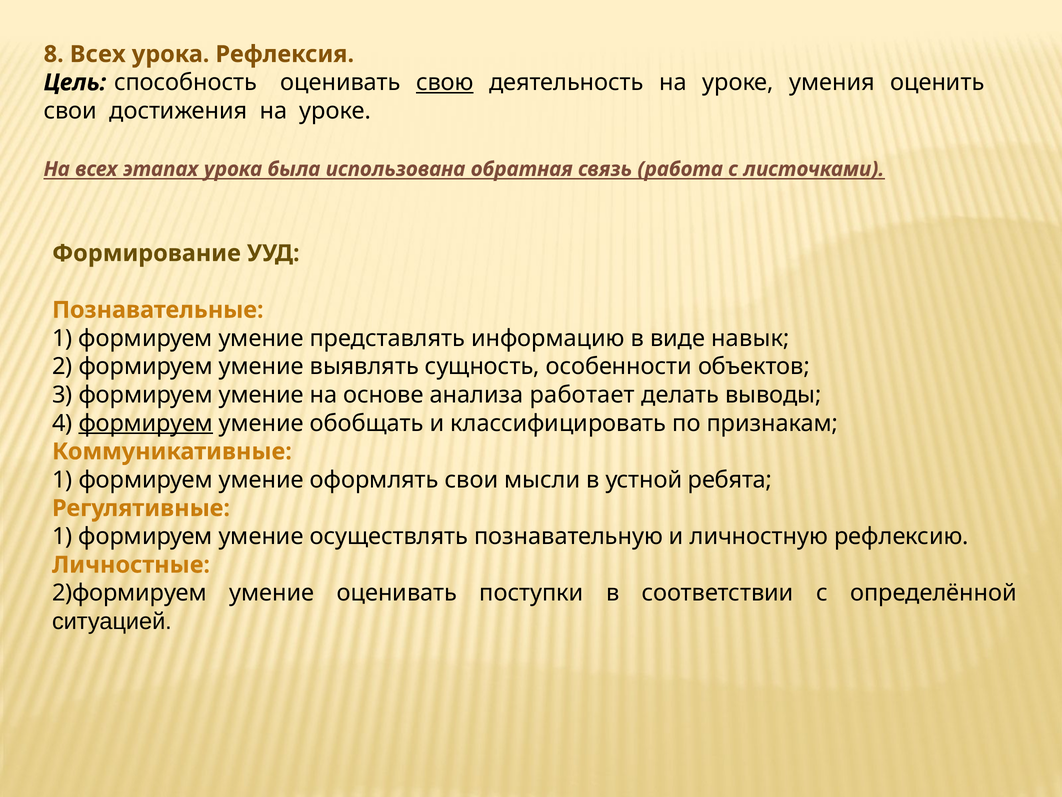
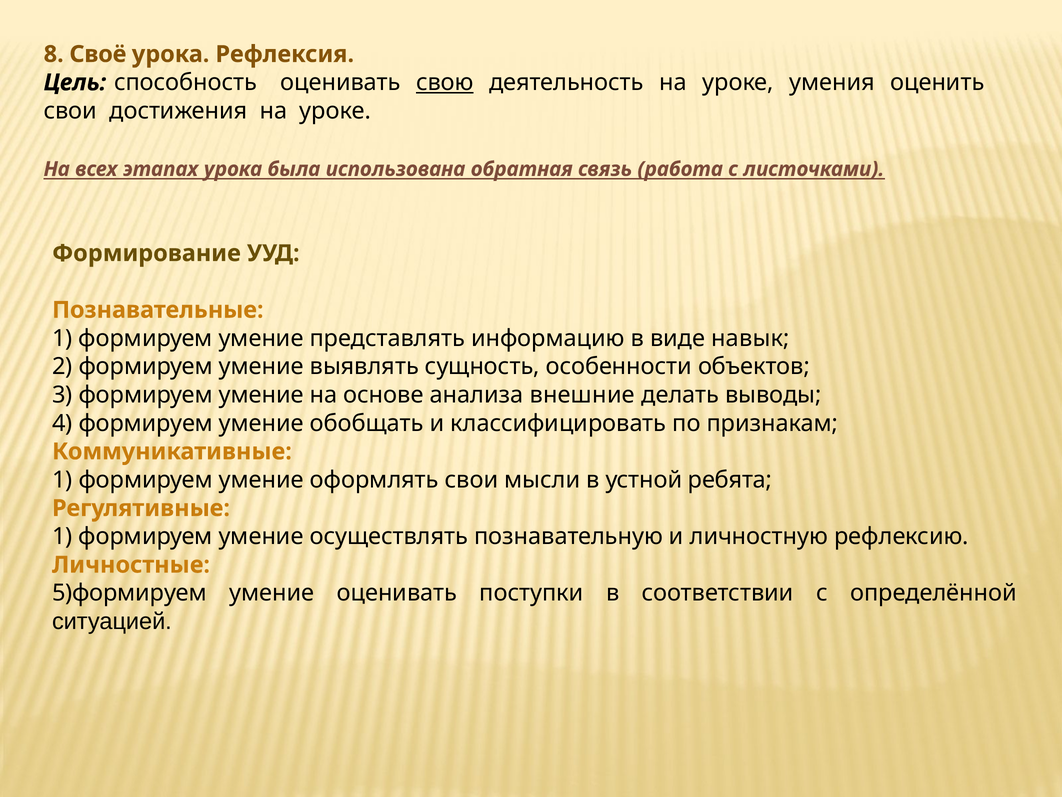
8 Всех: Всех -> Своё
работает: работает -> внешние
формируем at (146, 423) underline: present -> none
2)формируем: 2)формируем -> 5)формируем
